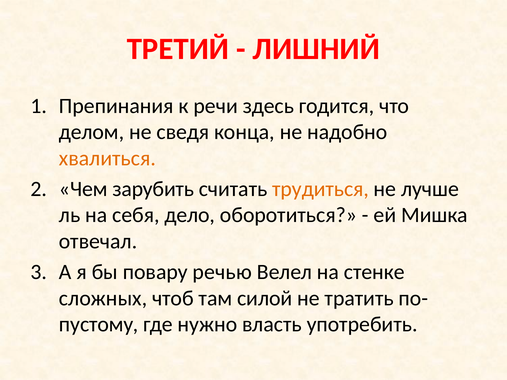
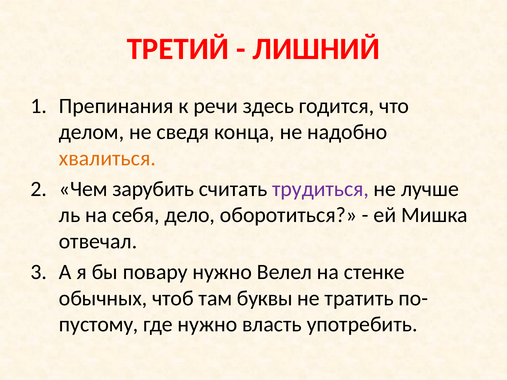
трудиться colour: orange -> purple
повару речью: речью -> нужно
сложных: сложных -> обычных
силой: силой -> буквы
